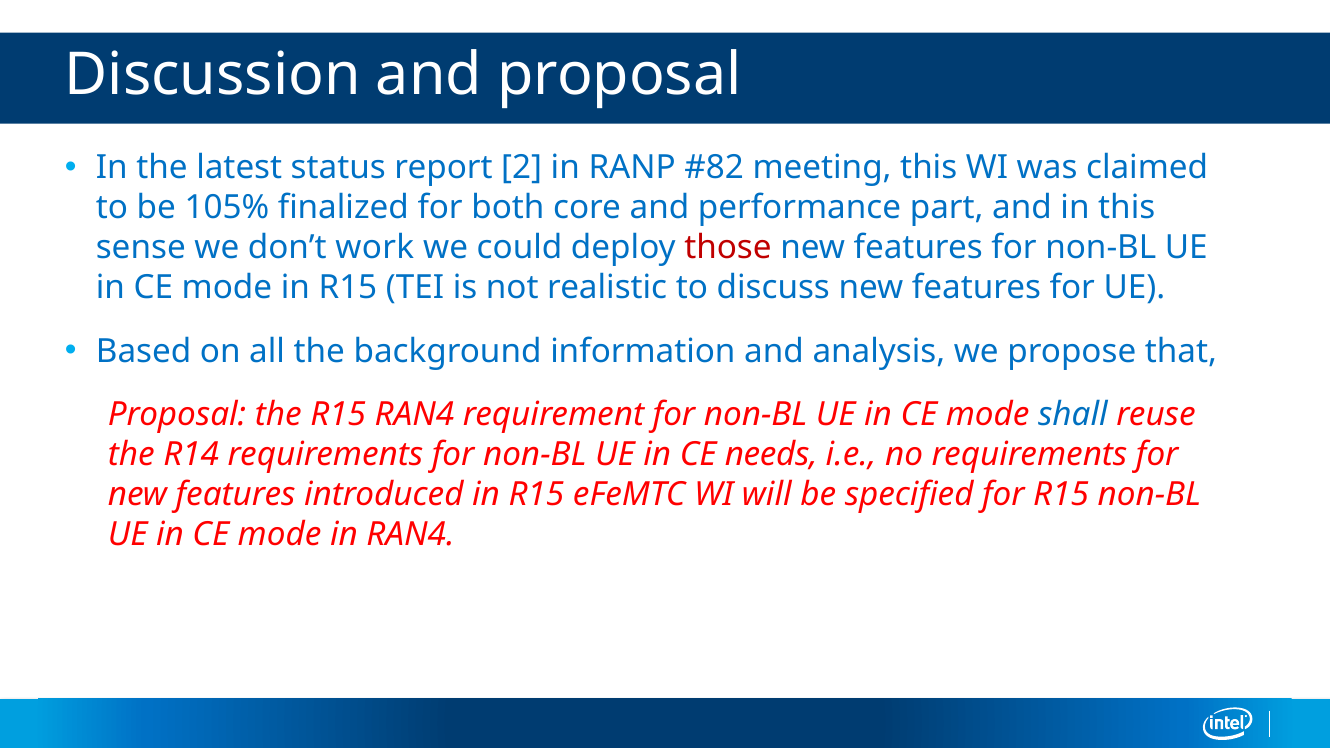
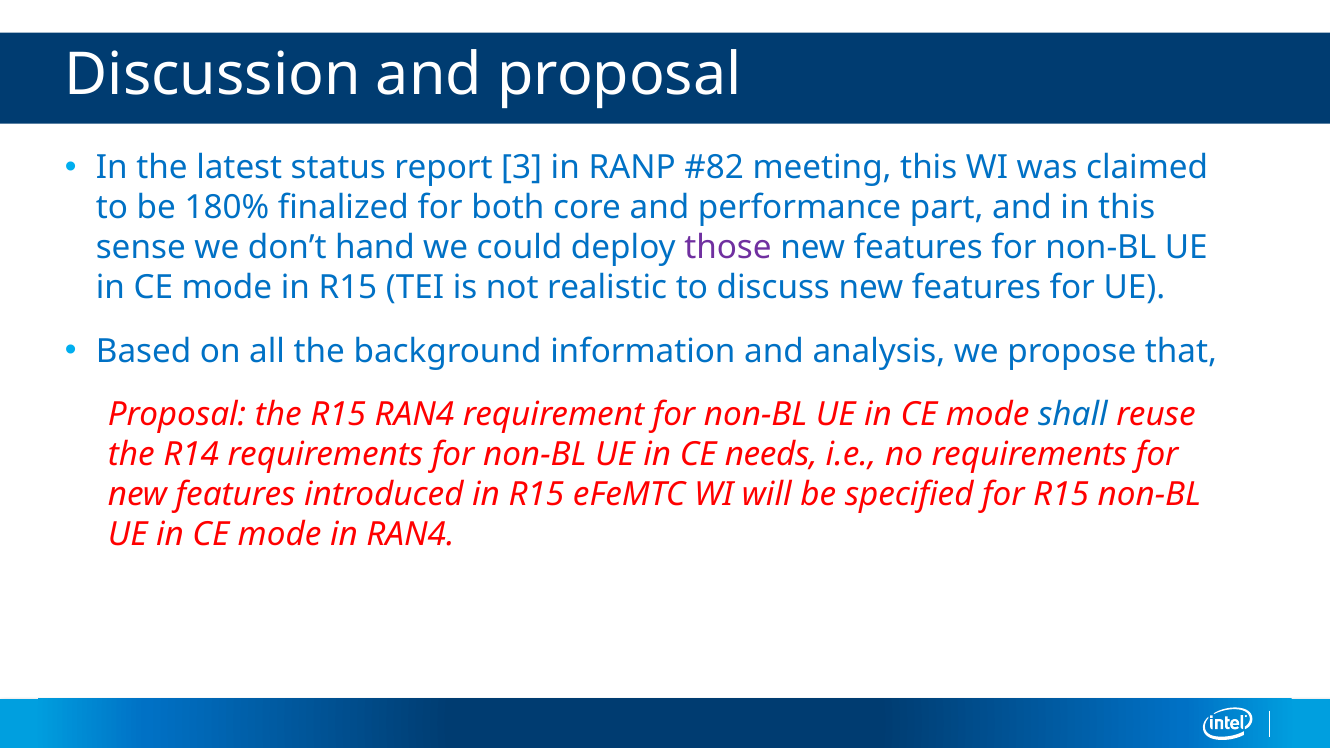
2: 2 -> 3
105%: 105% -> 180%
work: work -> hand
those colour: red -> purple
